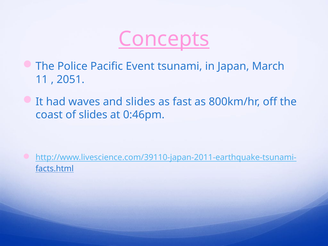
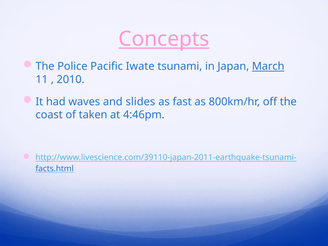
Event: Event -> Iwate
March underline: none -> present
2051: 2051 -> 2010
of slides: slides -> taken
0:46pm: 0:46pm -> 4:46pm
